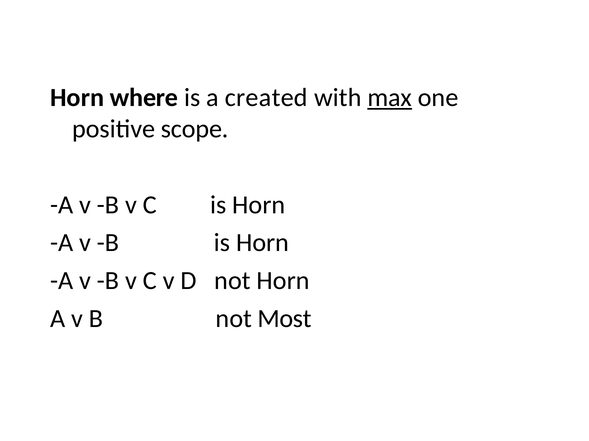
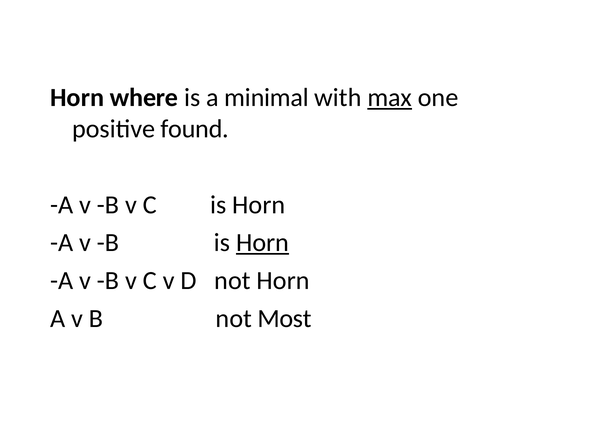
created: created -> minimal
scope: scope -> found
Horn at (263, 243) underline: none -> present
